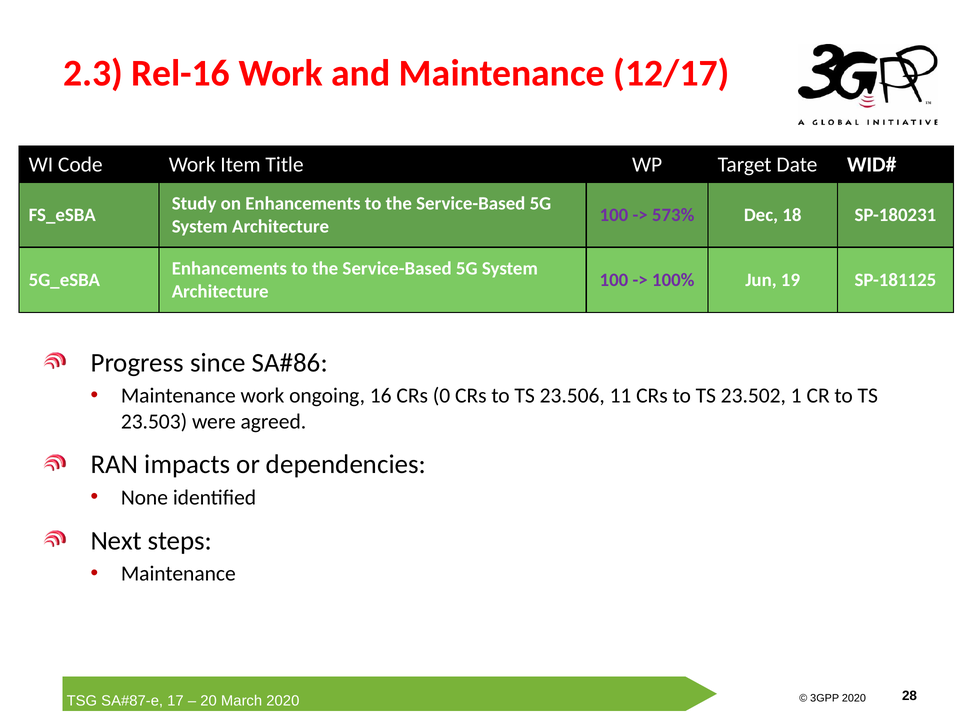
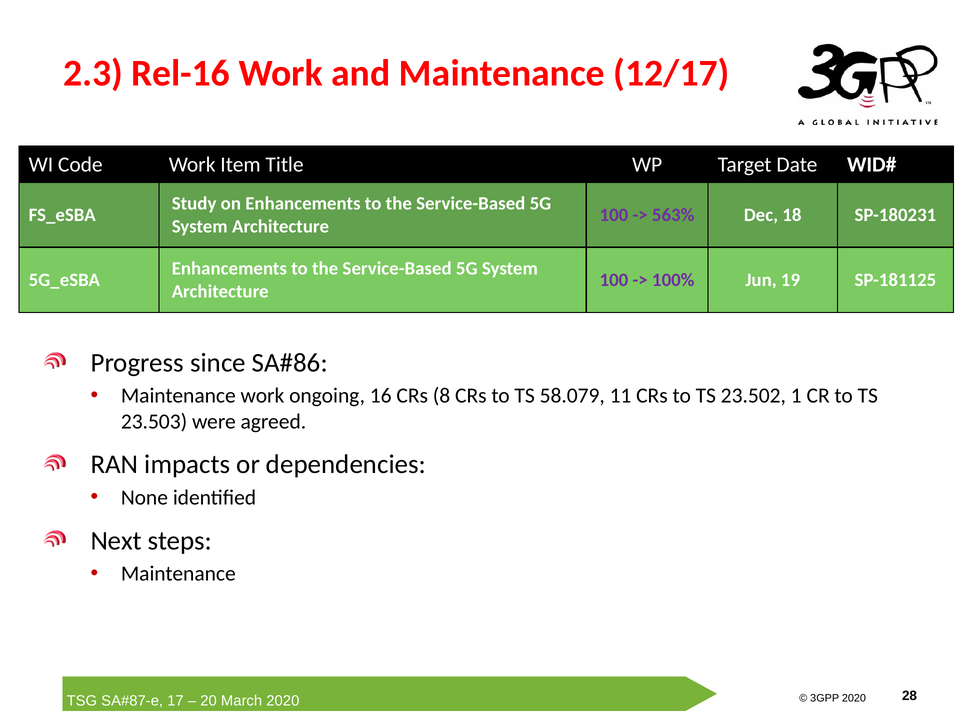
573%: 573% -> 563%
0: 0 -> 8
23.506: 23.506 -> 58.079
